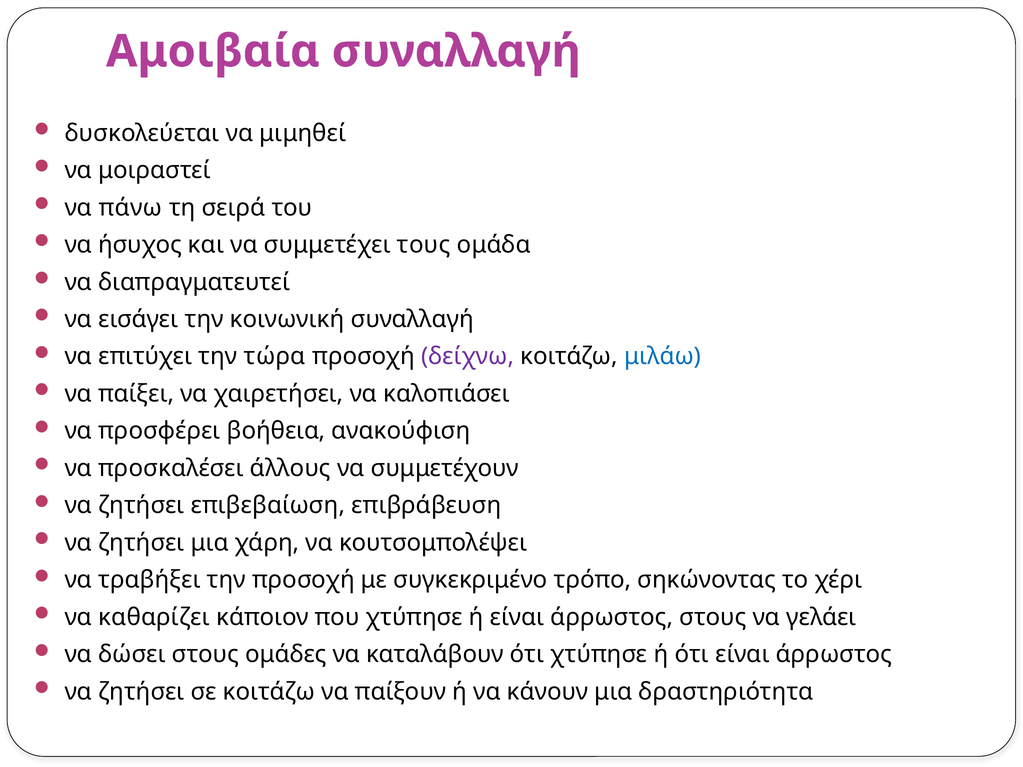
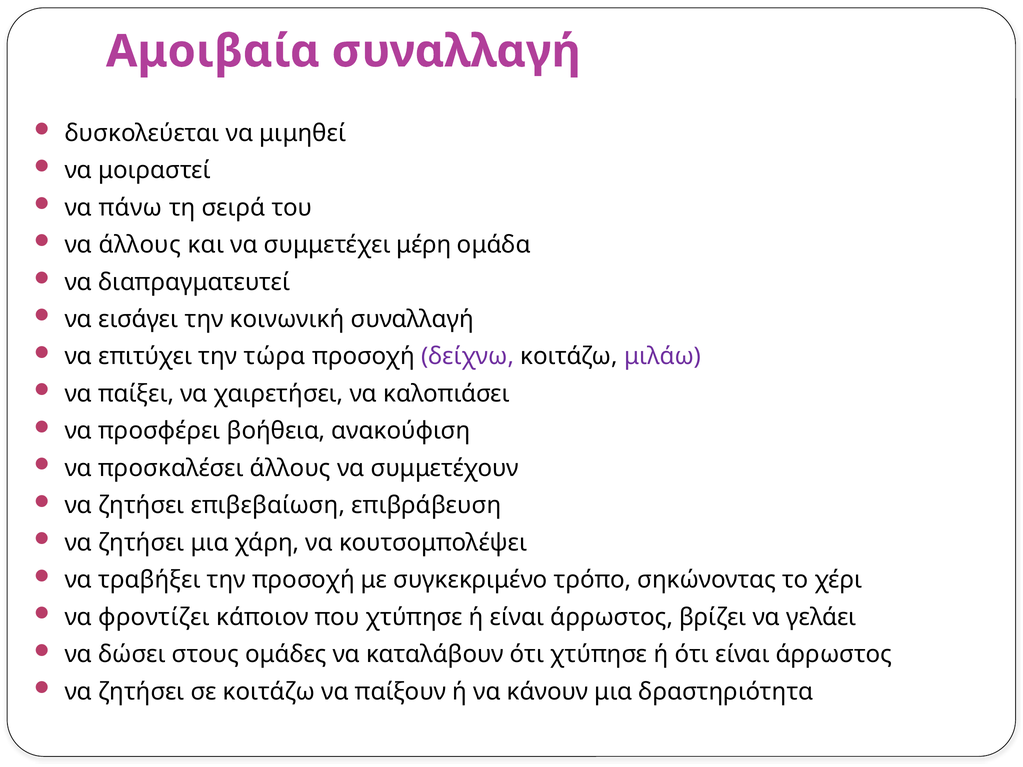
να ήσυχος: ήσυχος -> άλλους
τους: τους -> μέρη
μιλάω colour: blue -> purple
καθαρίζει: καθαρίζει -> φροντίζει
άρρωστος στους: στους -> βρίζει
